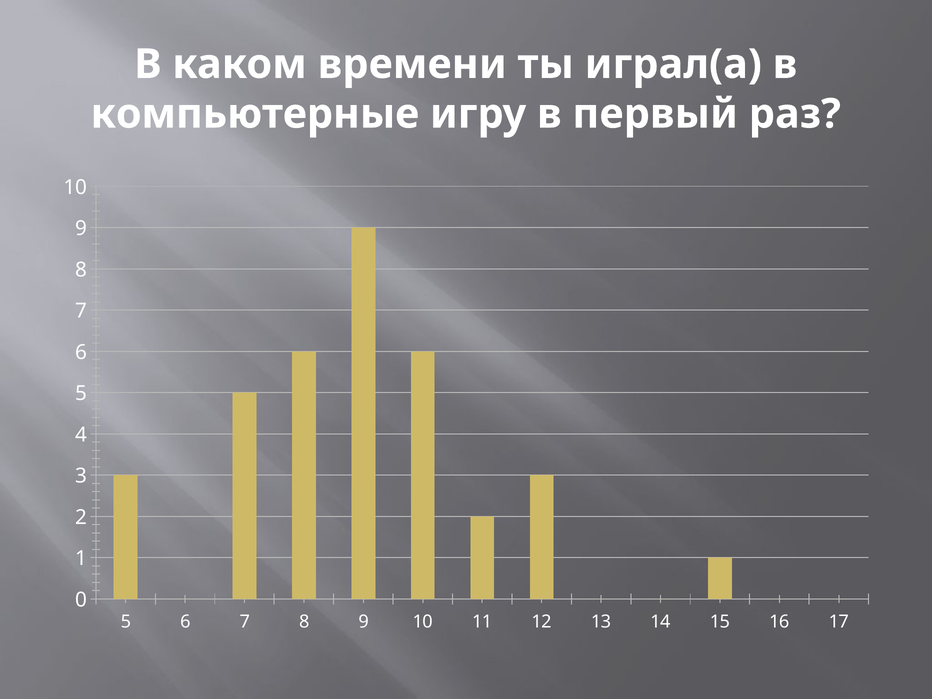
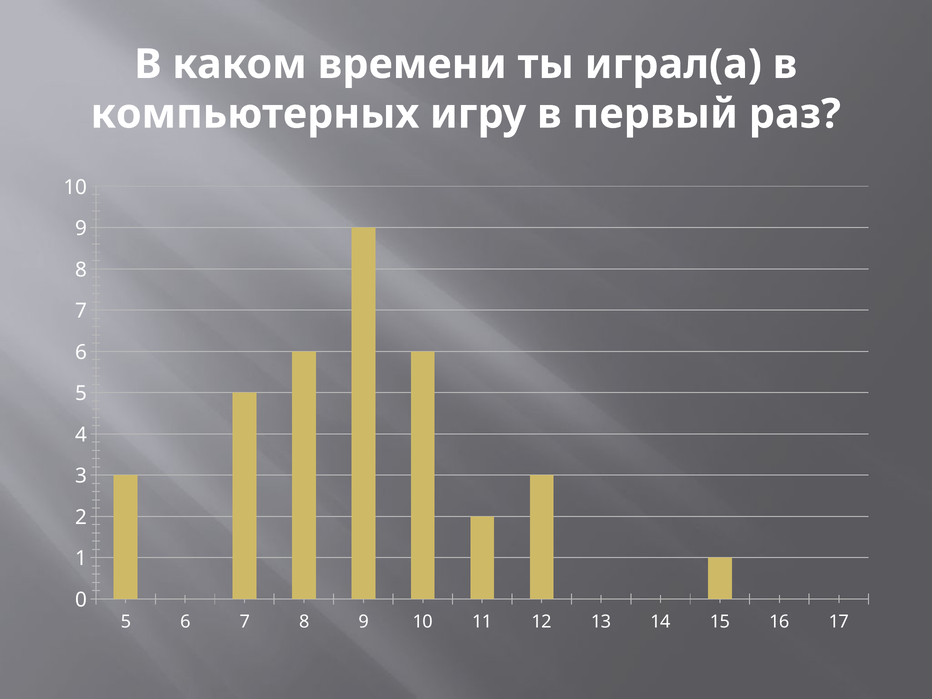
компьютерные: компьютерные -> компьютерных
